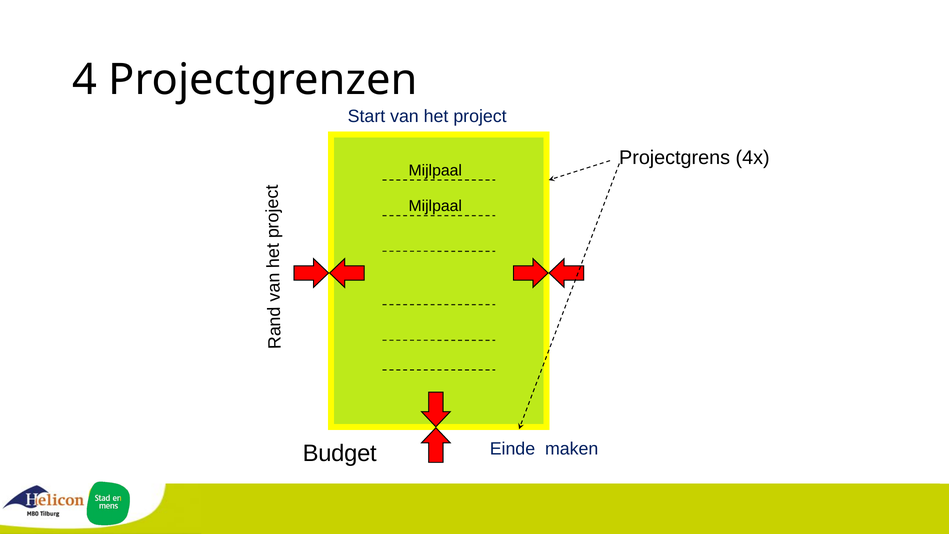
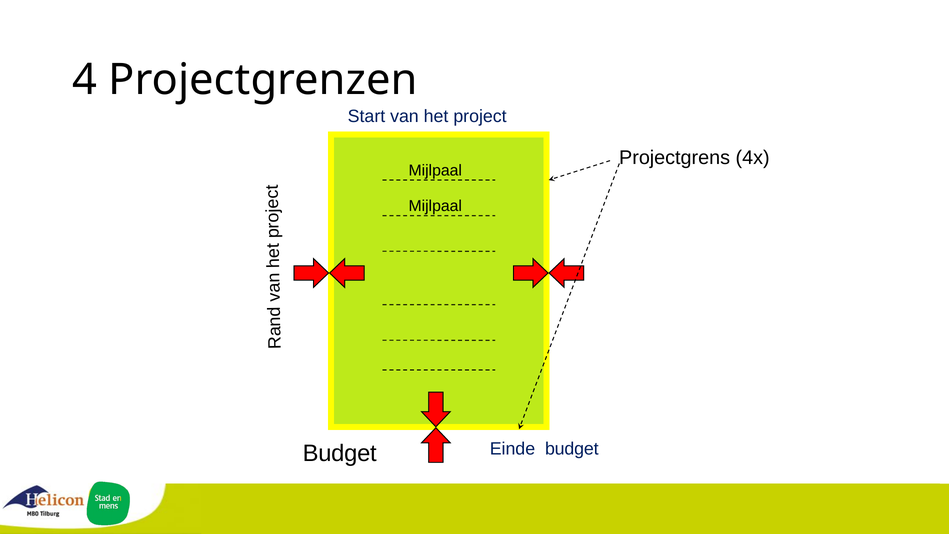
Einde maken: maken -> budget
